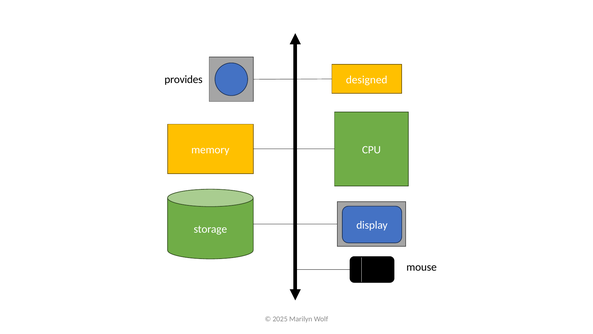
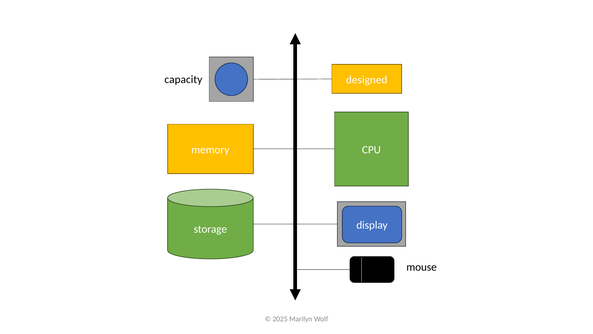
provides: provides -> capacity
